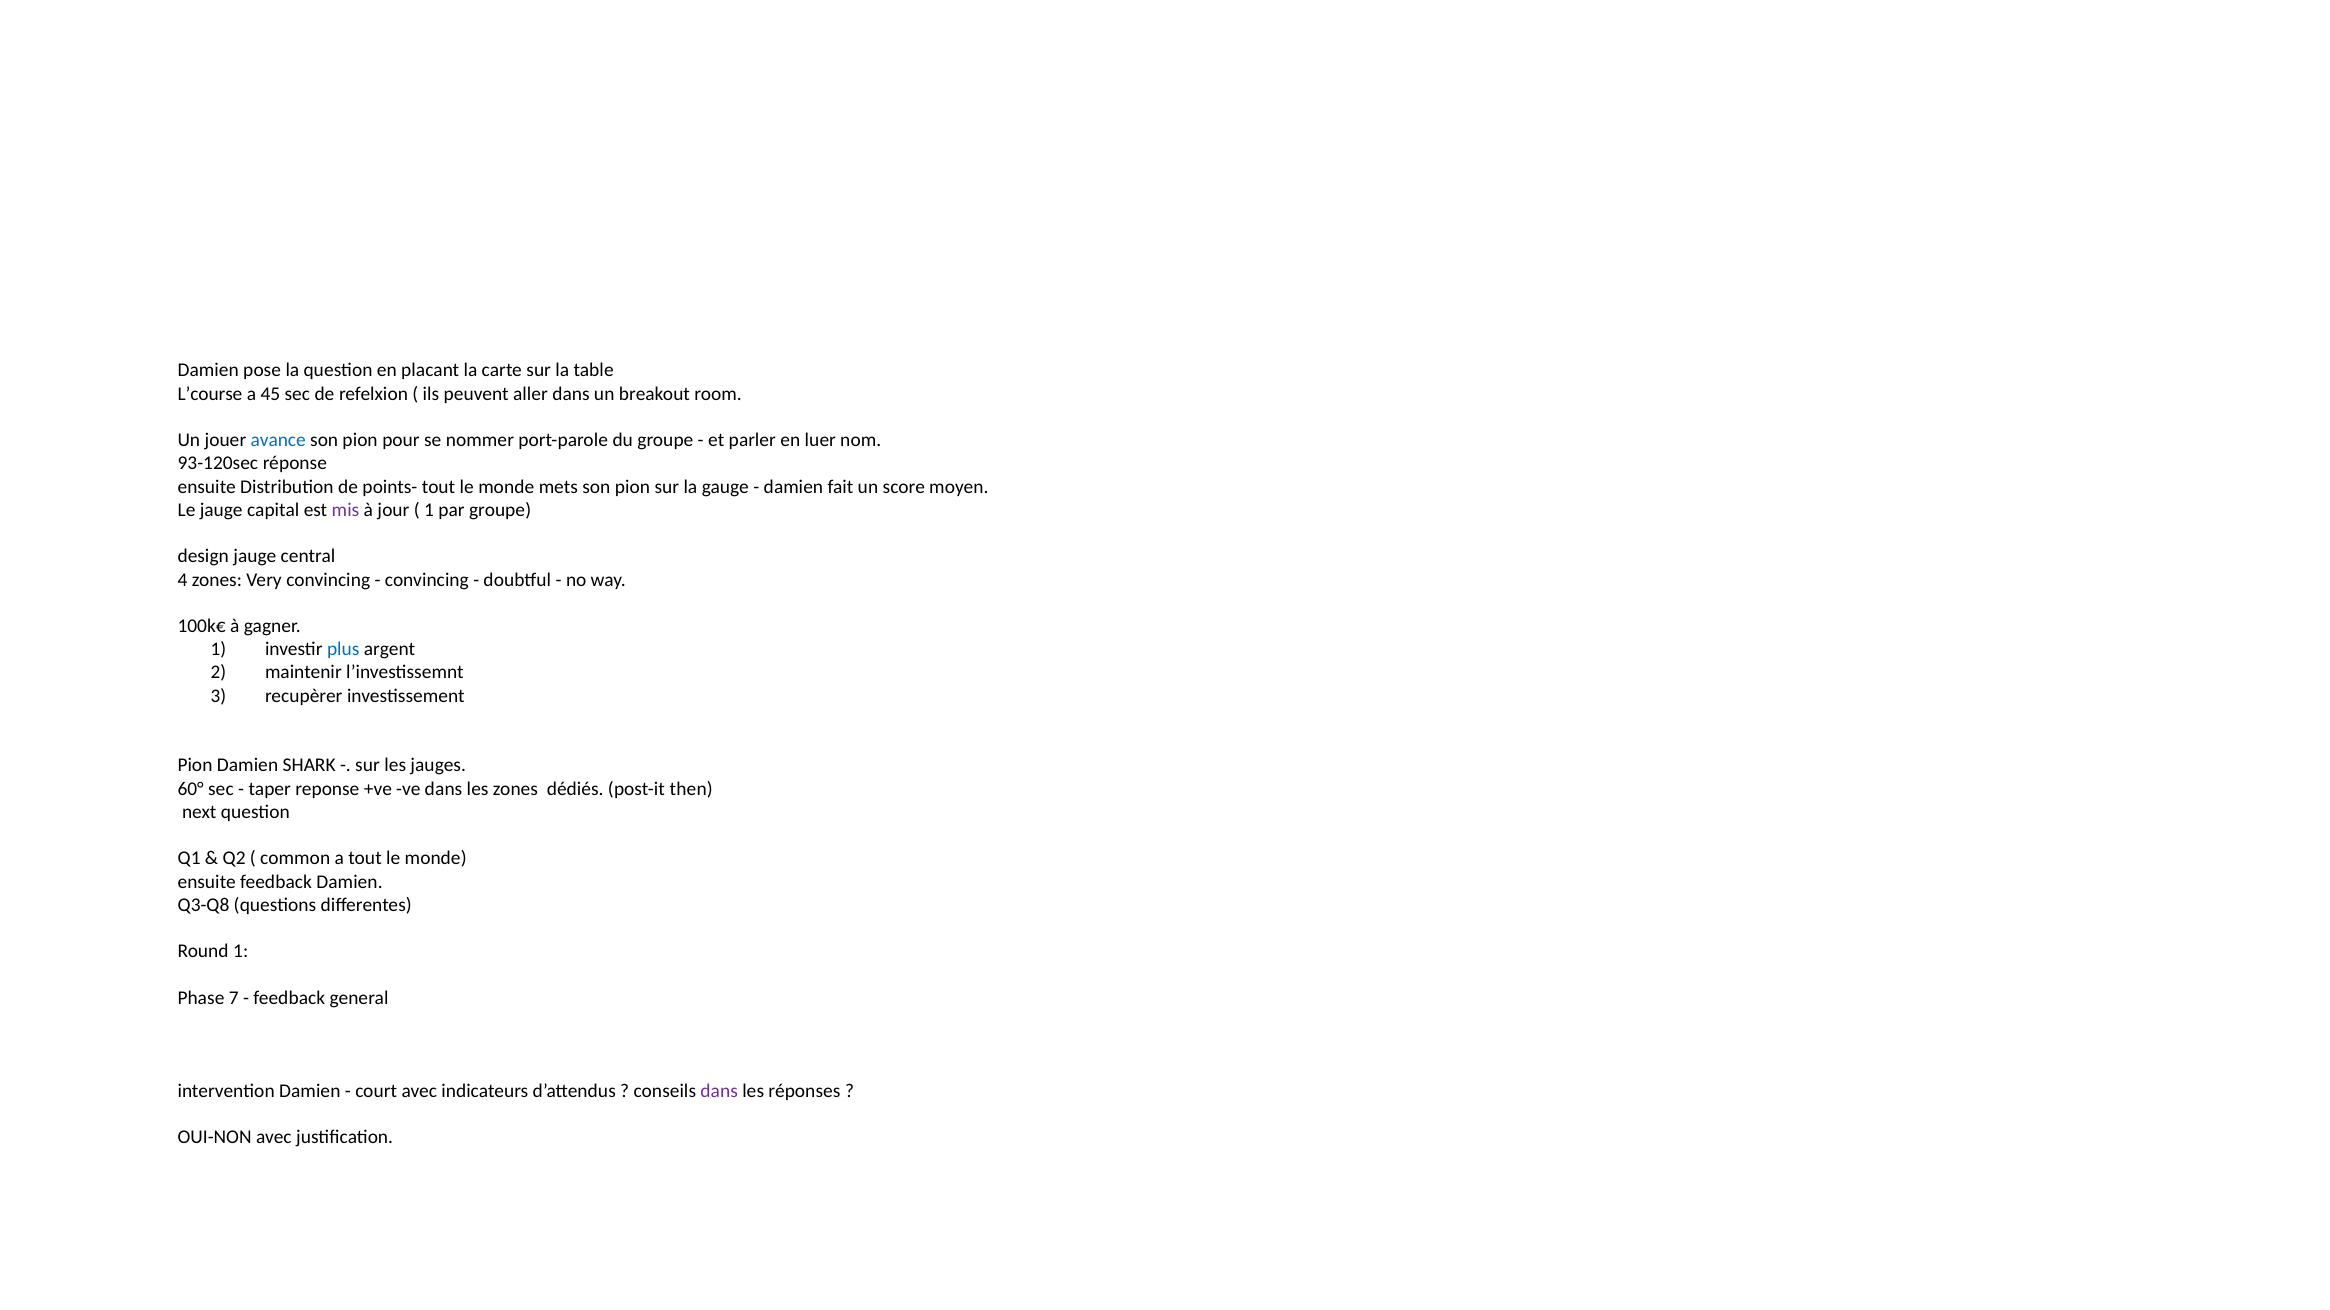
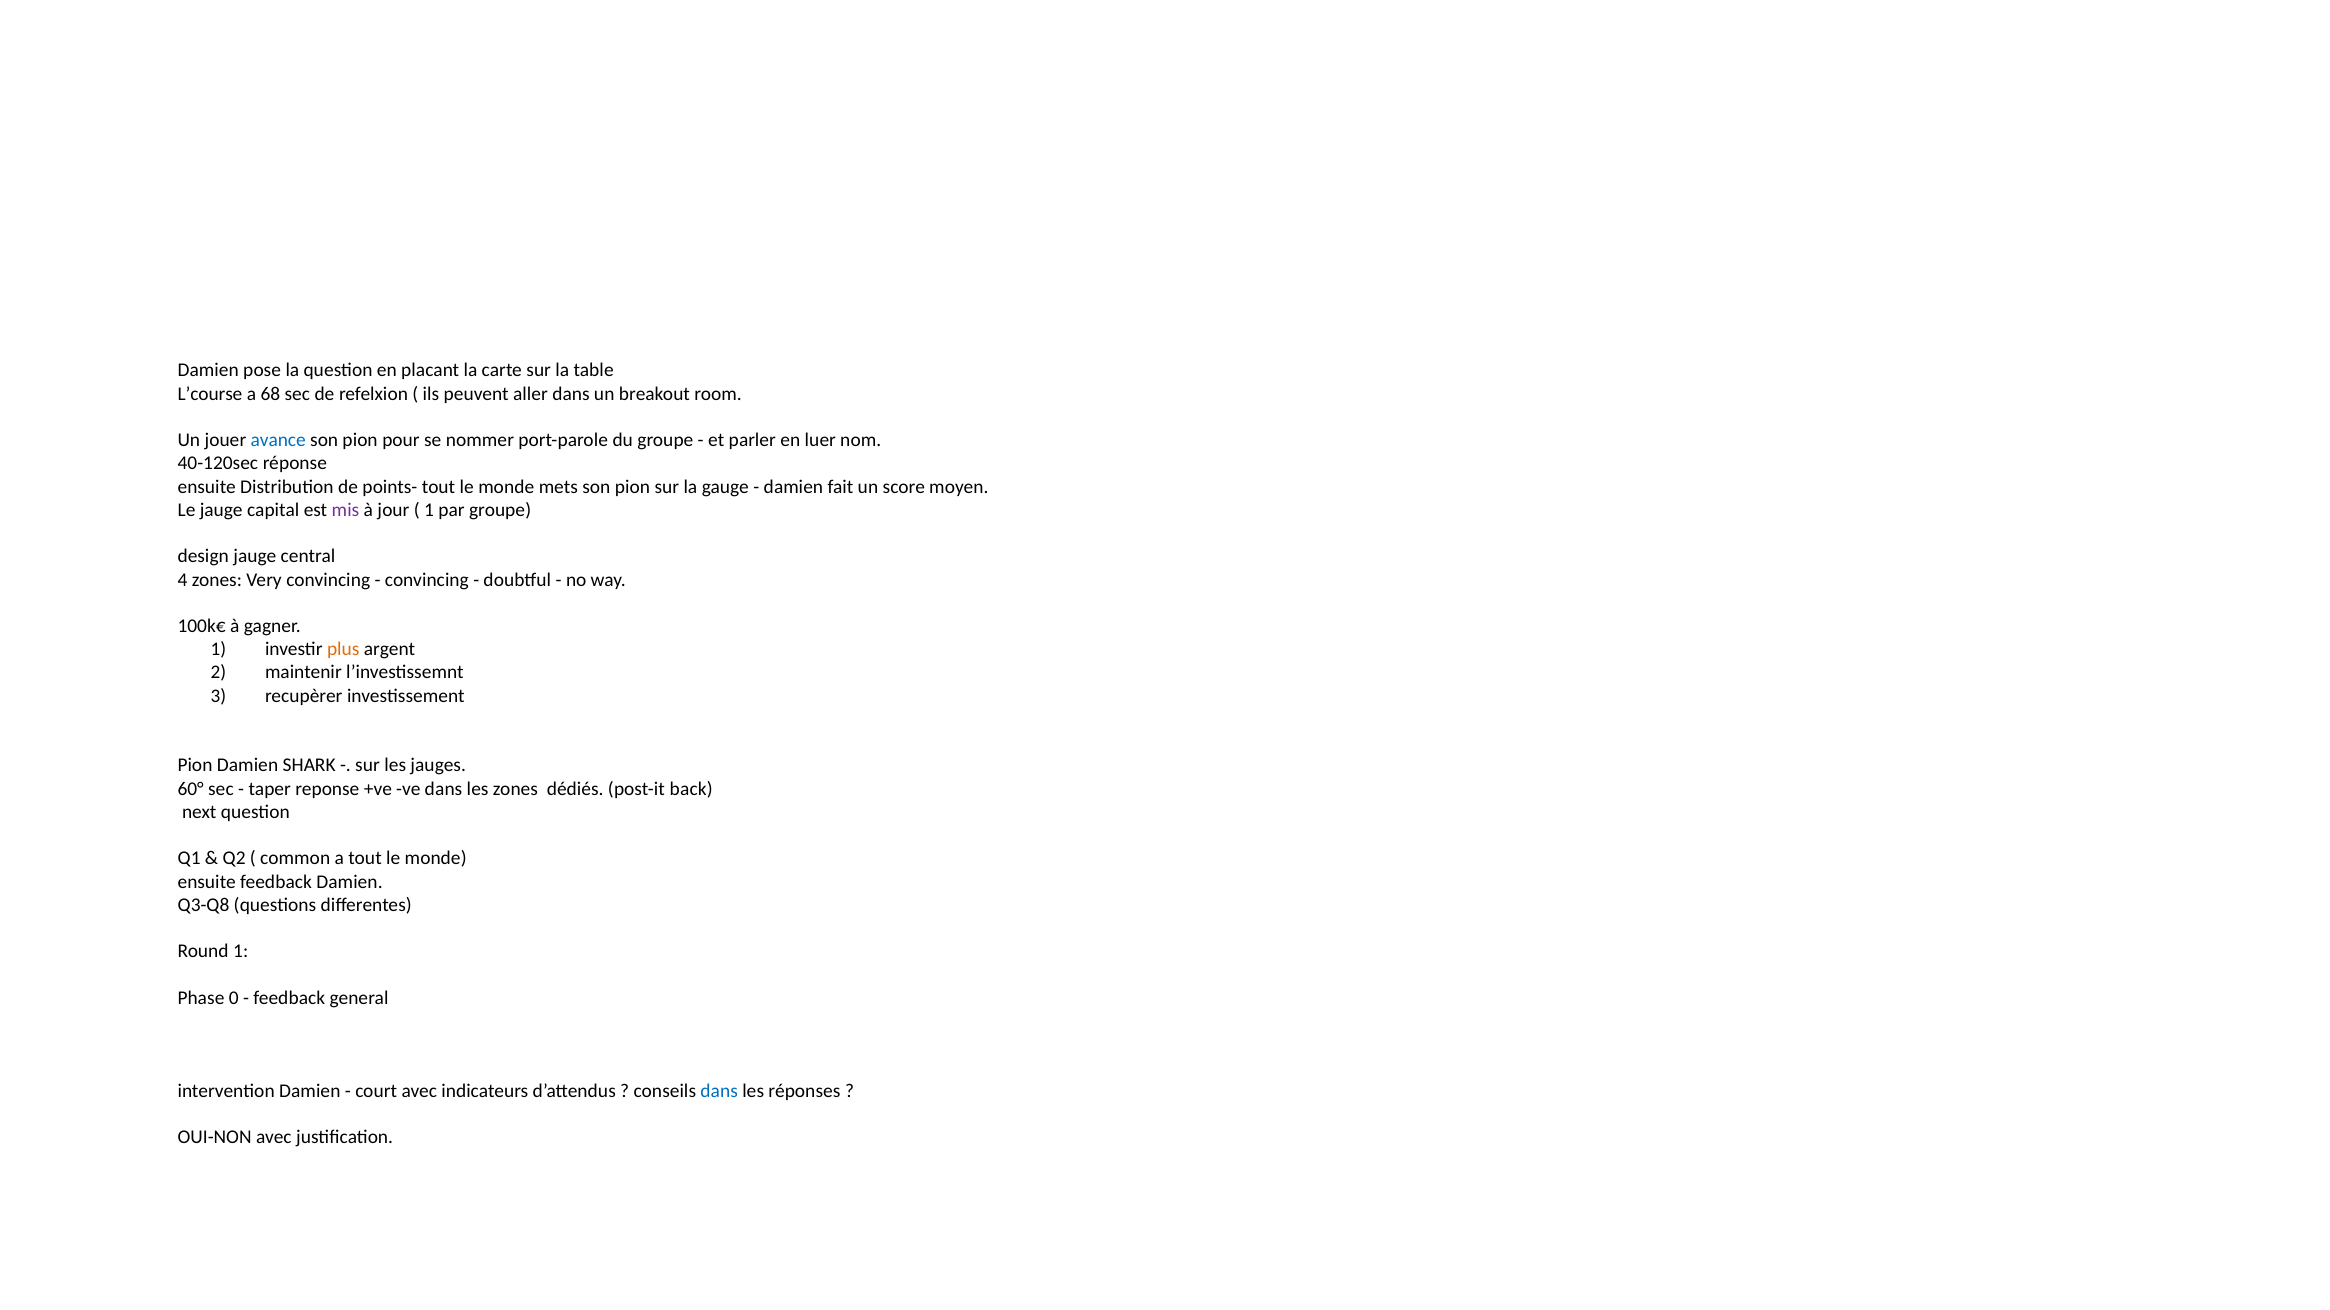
45: 45 -> 68
93-120sec: 93-120sec -> 40-120sec
plus colour: blue -> orange
then: then -> back
7: 7 -> 0
dans at (719, 1091) colour: purple -> blue
